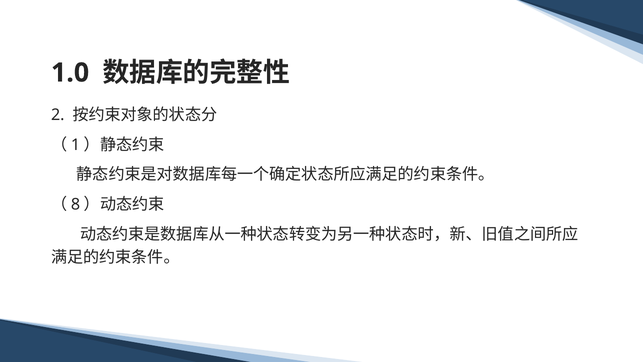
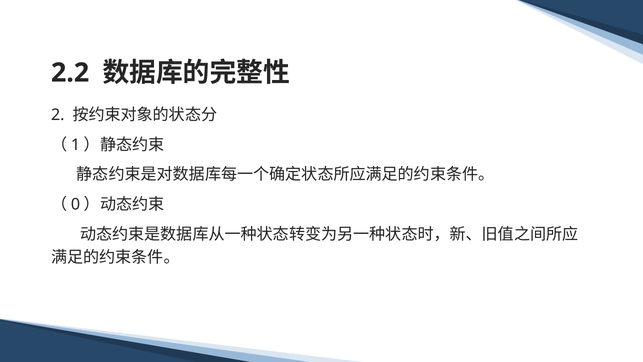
1.0: 1.0 -> 2.2
8: 8 -> 0
